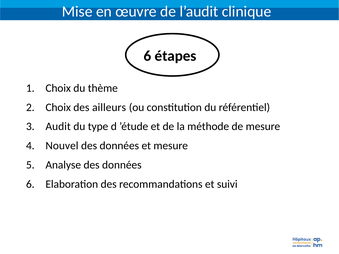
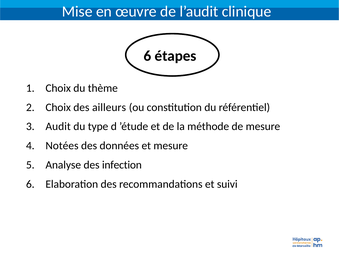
Nouvel: Nouvel -> Notées
Analyse des données: données -> infection
